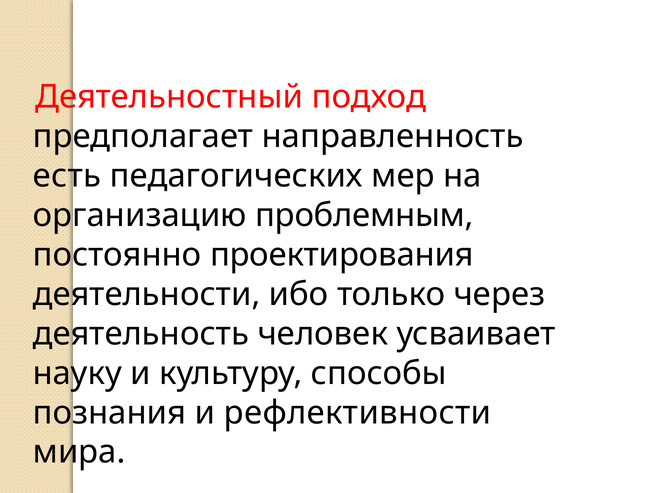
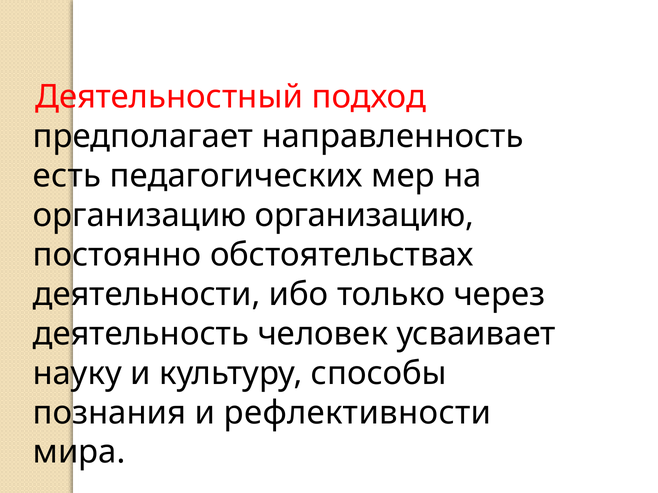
организацию проблемным: проблемным -> организацию
проектирования: проектирования -> обстоятельствах
